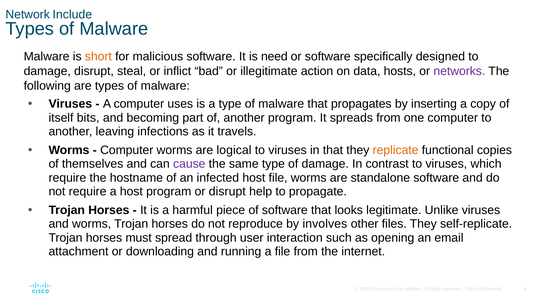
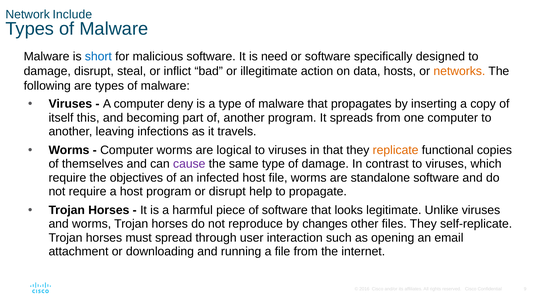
short colour: orange -> blue
networks colour: purple -> orange
uses: uses -> deny
bits: bits -> this
hostname: hostname -> objectives
involves: involves -> changes
